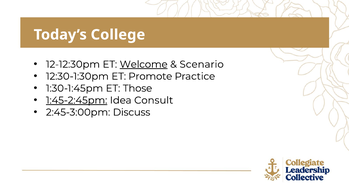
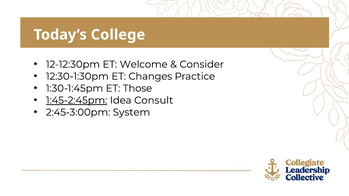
Welcome underline: present -> none
Scenario: Scenario -> Consider
Promote: Promote -> Changes
Discuss: Discuss -> System
